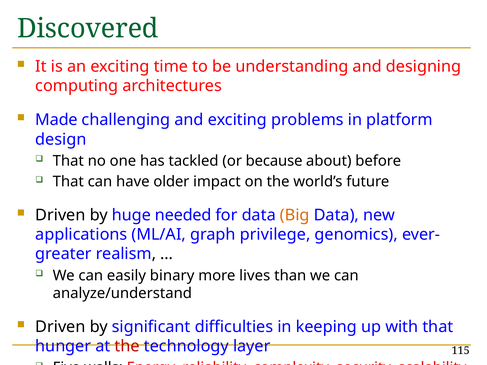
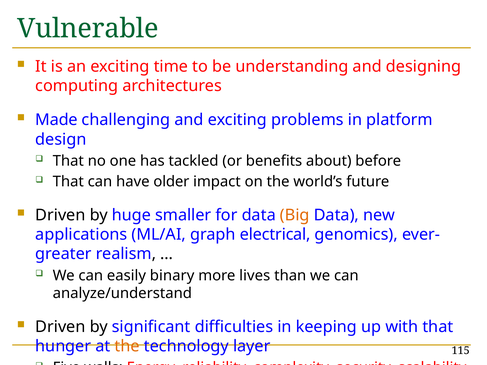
Discovered: Discovered -> Vulnerable
because: because -> benefits
needed: needed -> smaller
privilege: privilege -> electrical
the at (127, 346) colour: red -> orange
